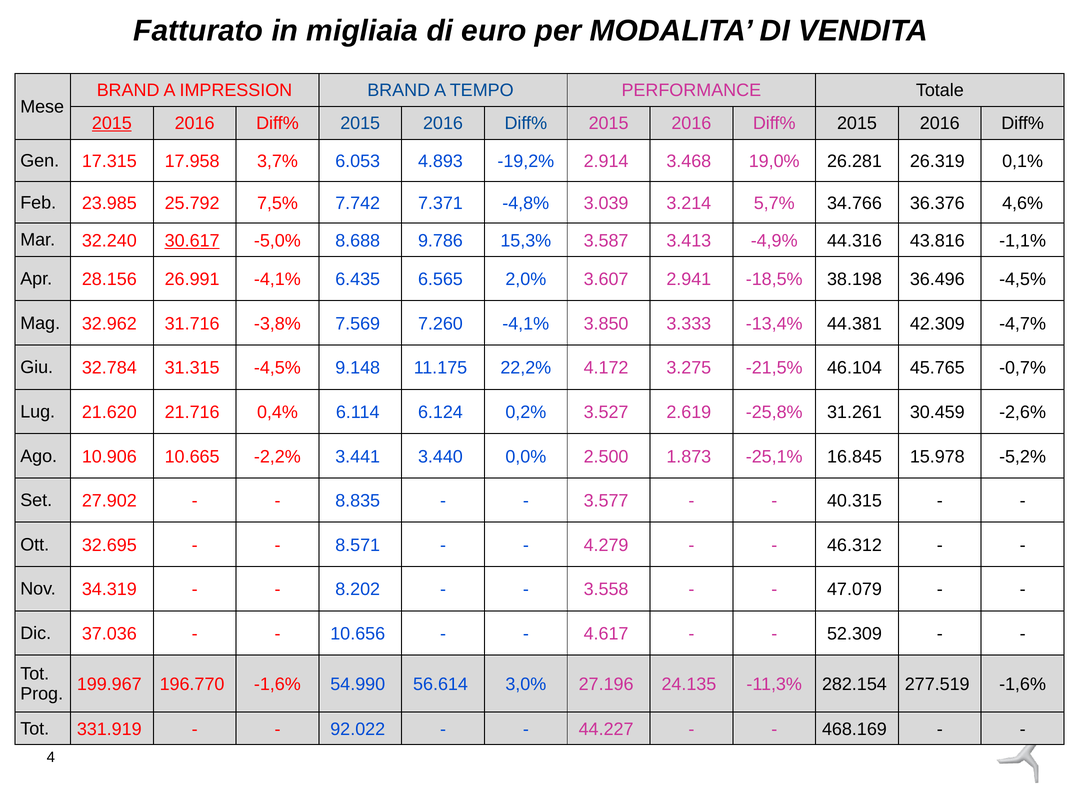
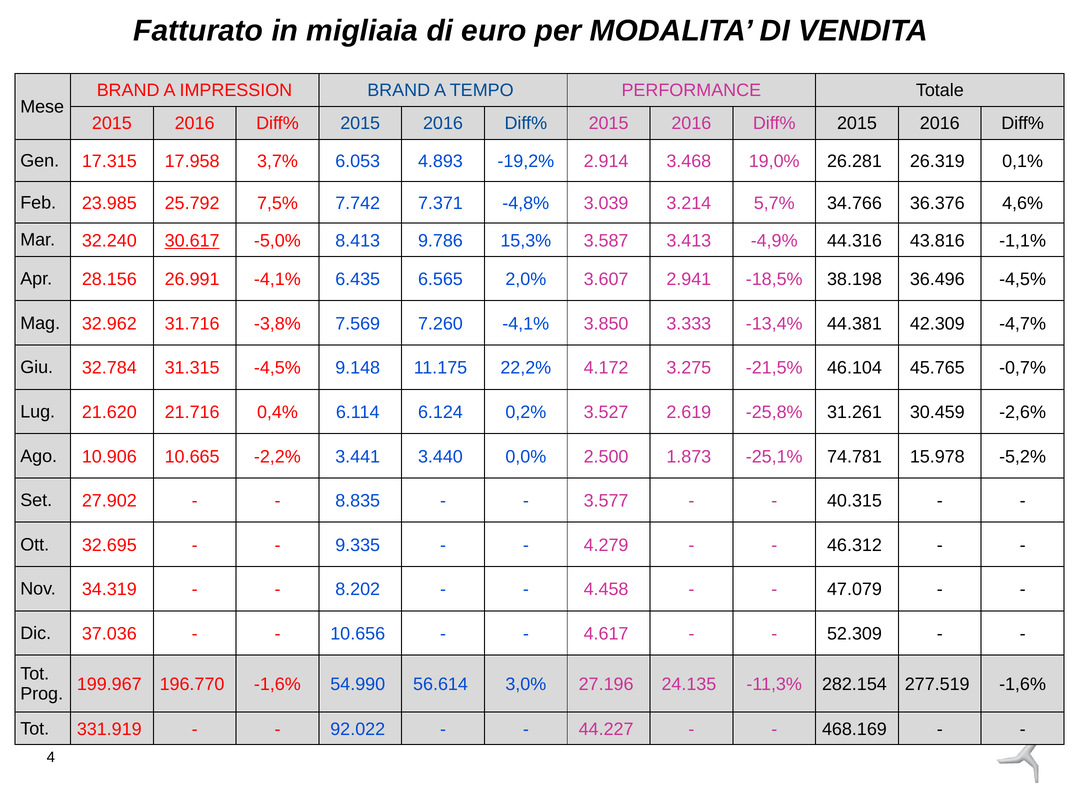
2015 at (112, 123) underline: present -> none
8.688: 8.688 -> 8.413
16.845: 16.845 -> 74.781
8.571: 8.571 -> 9.335
3.558: 3.558 -> 4.458
